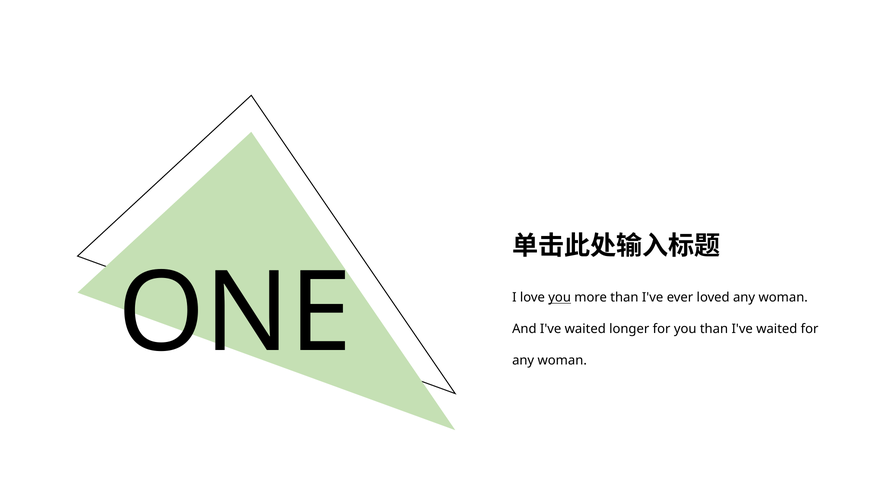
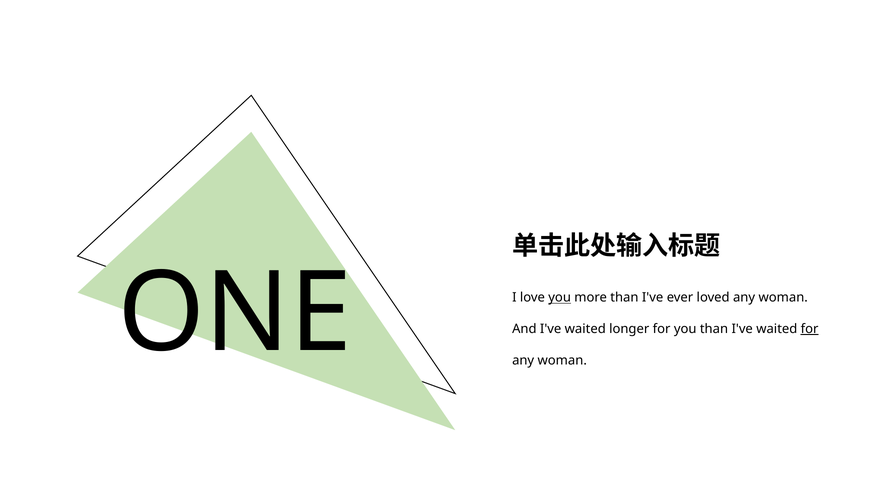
for at (810, 329) underline: none -> present
